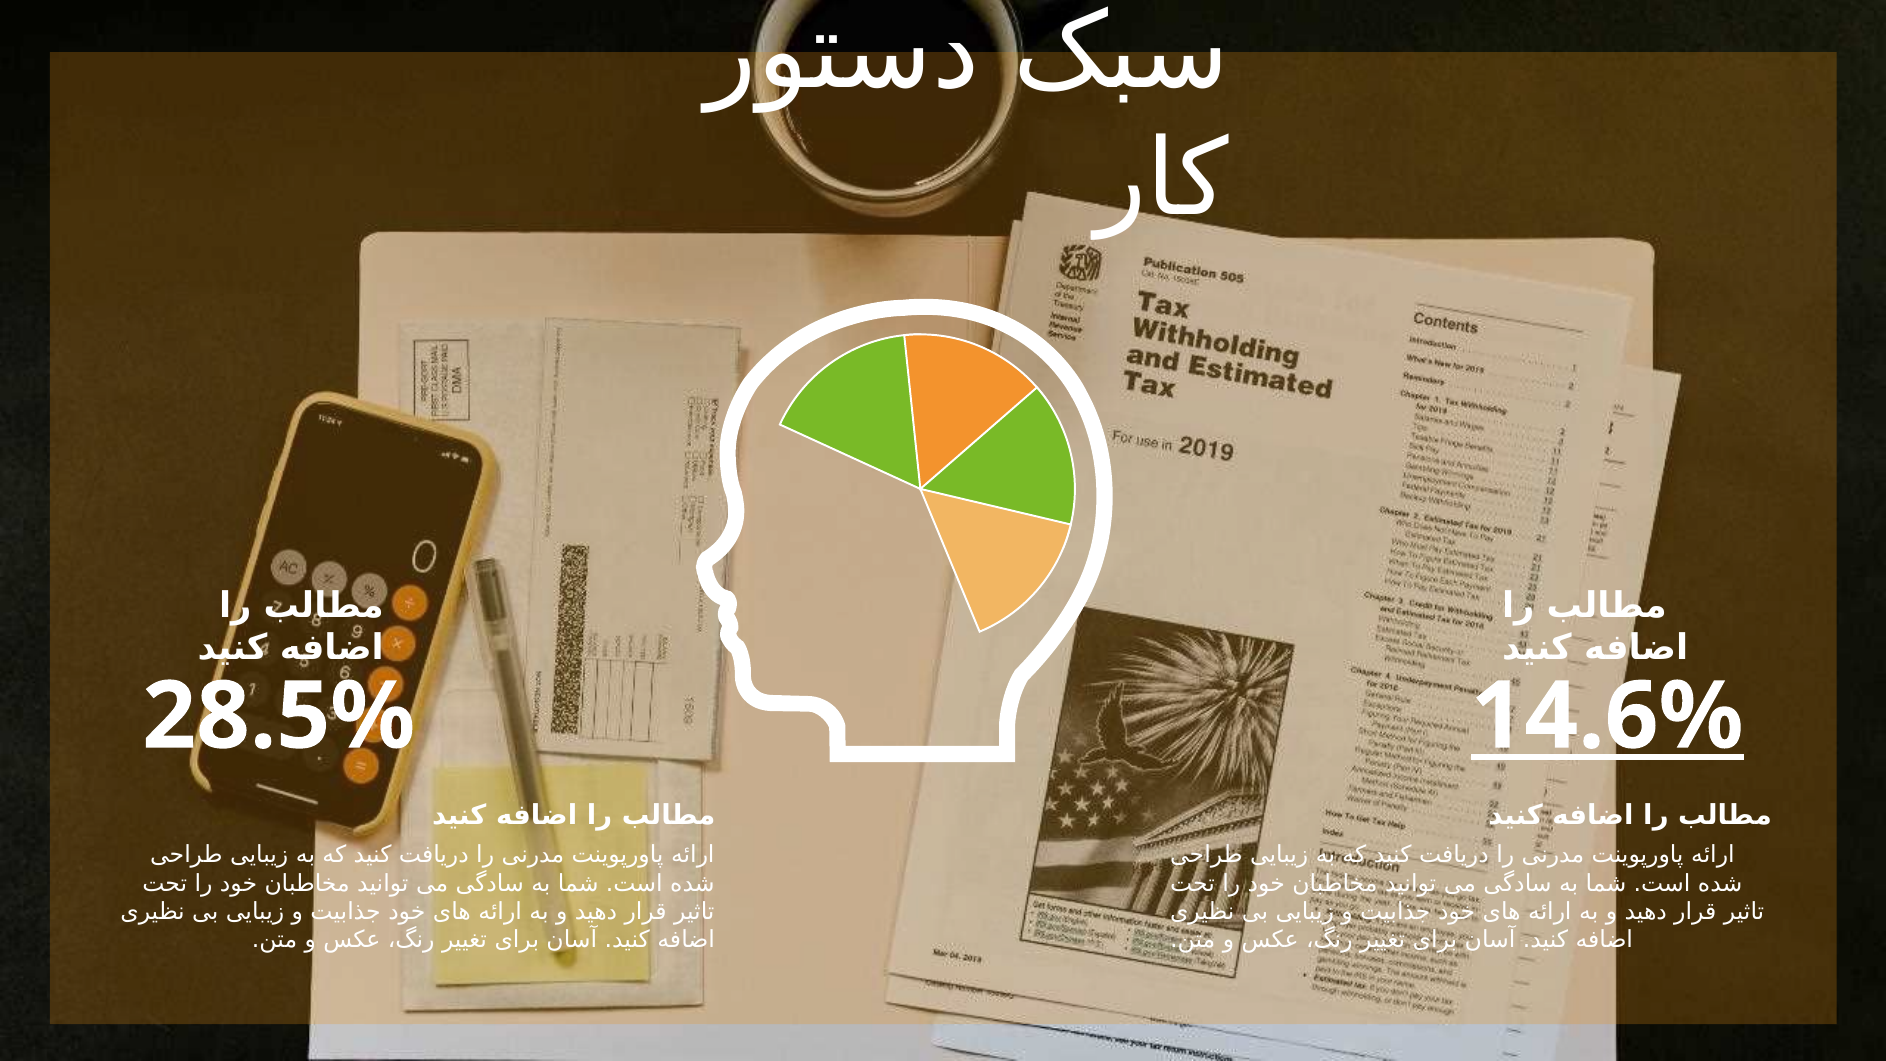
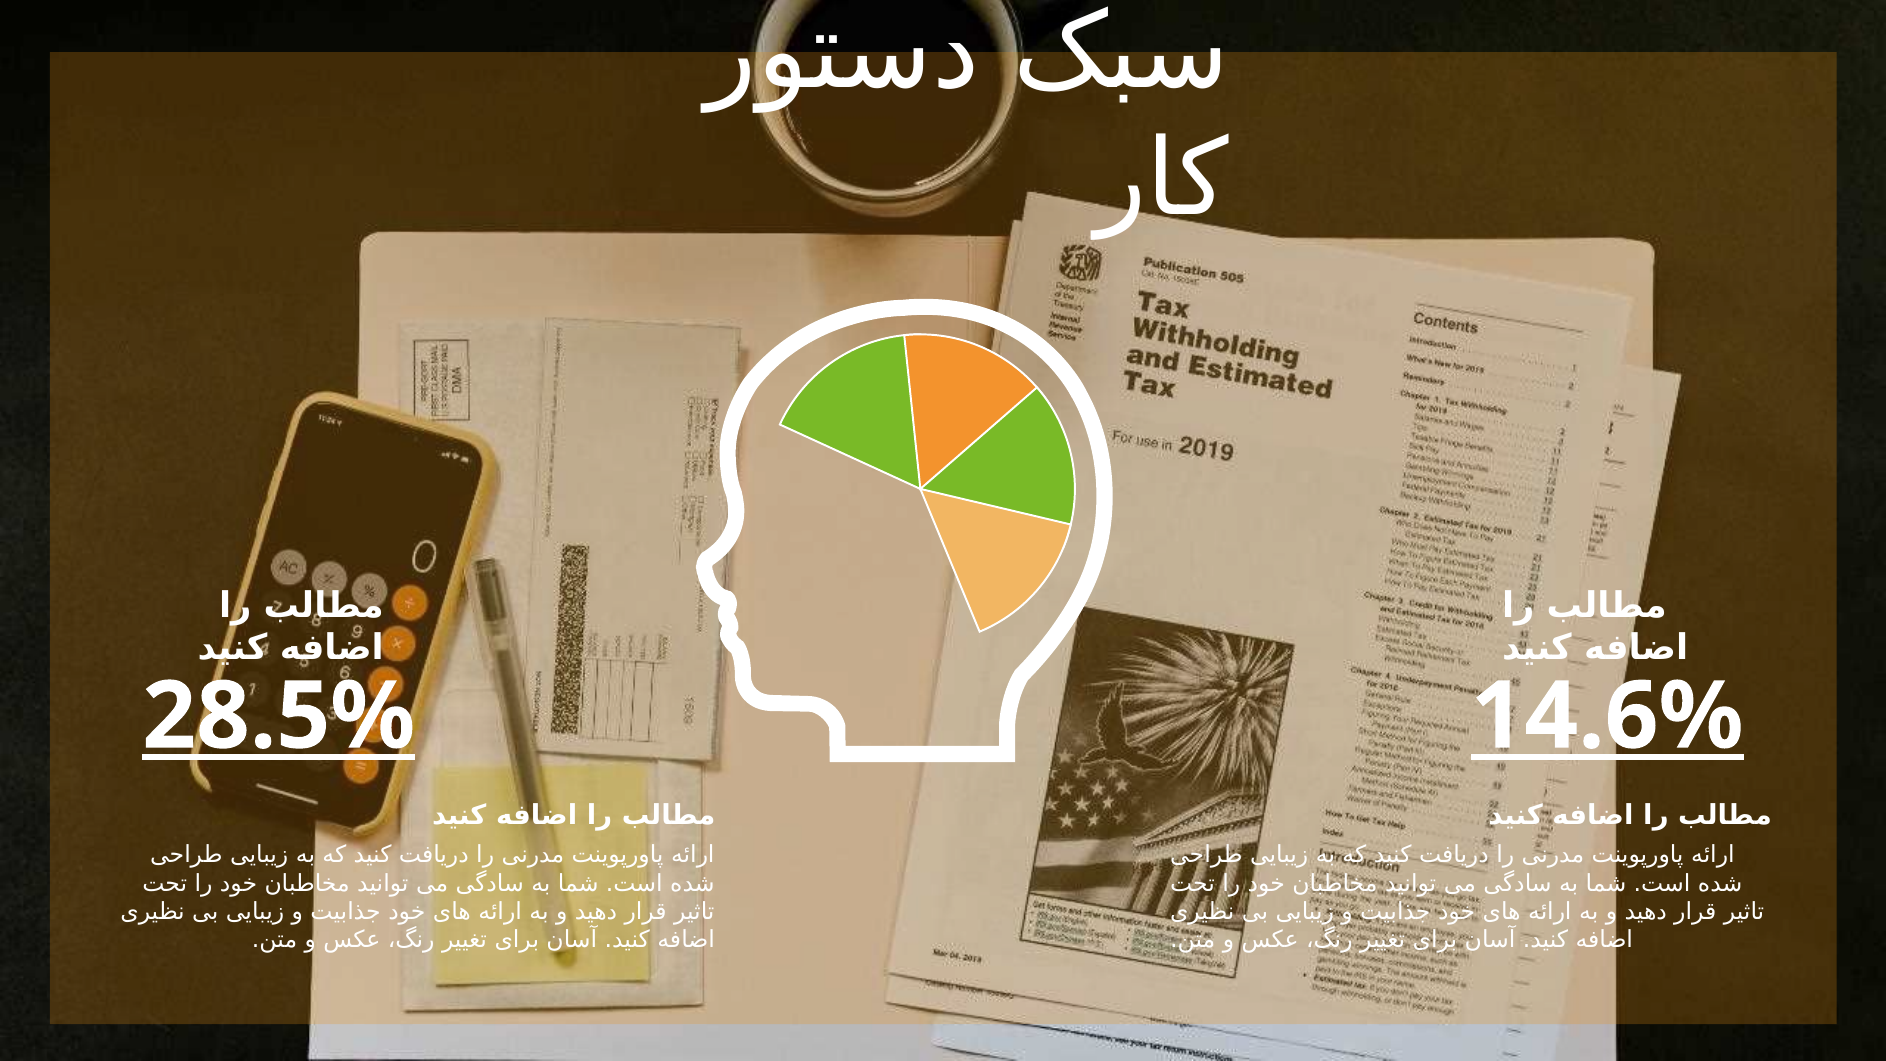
28.5% underline: none -> present
